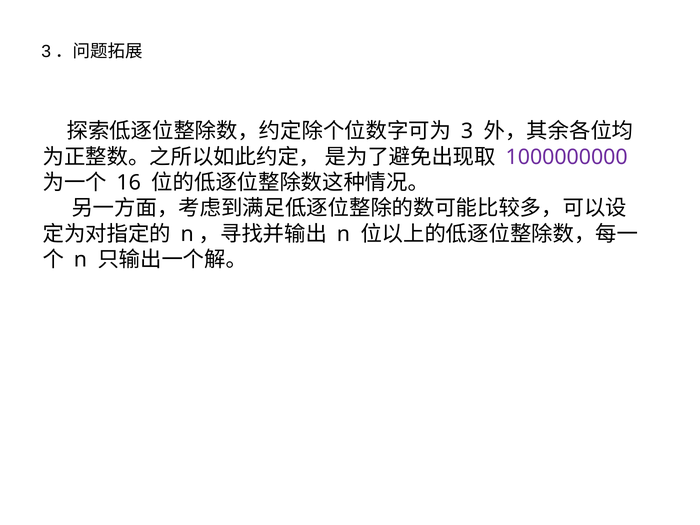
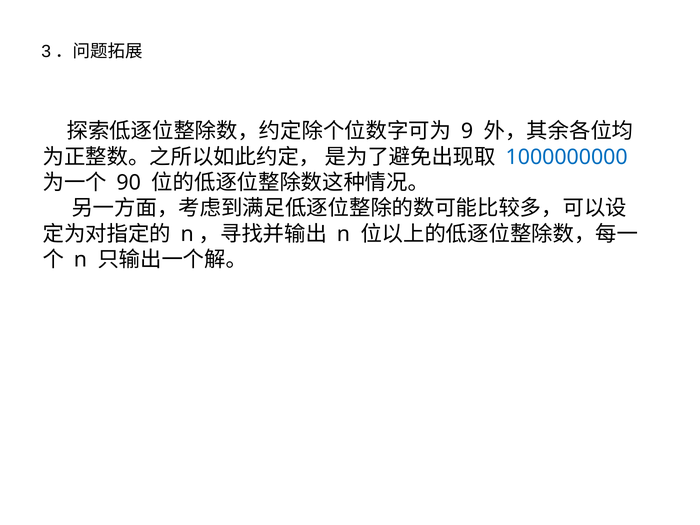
3: 3 -> 9
1000000000 colour: purple -> blue
16: 16 -> 90
